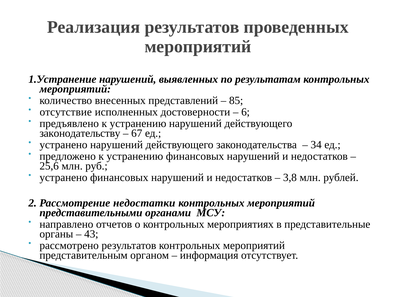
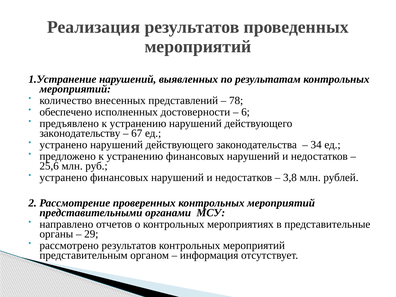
85: 85 -> 78
отсутствие: отсутствие -> обеспечено
недостатки: недостатки -> проверенных
43: 43 -> 29
